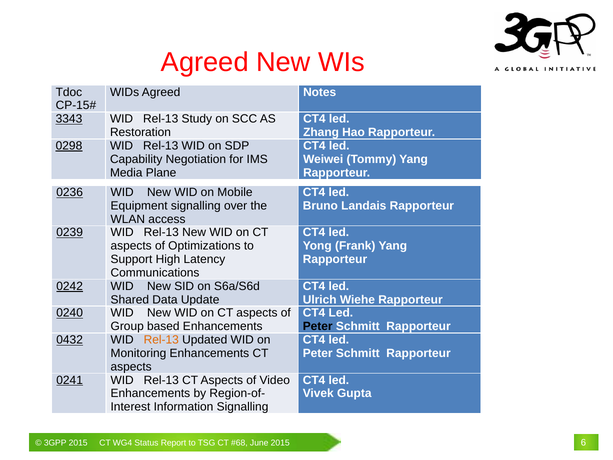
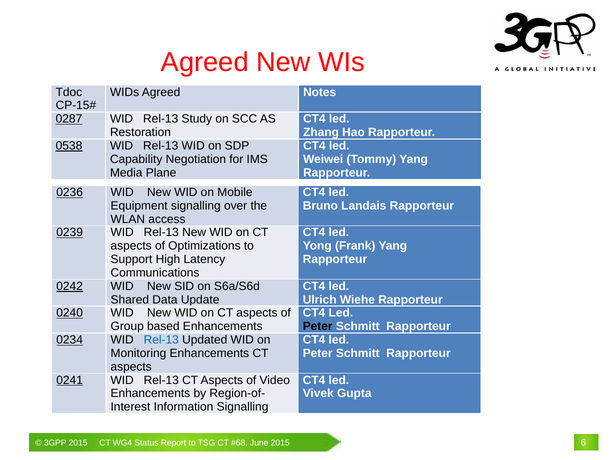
3343: 3343 -> 0287
0298: 0298 -> 0538
0432: 0432 -> 0234
Rel-13 at (161, 340) colour: orange -> blue
